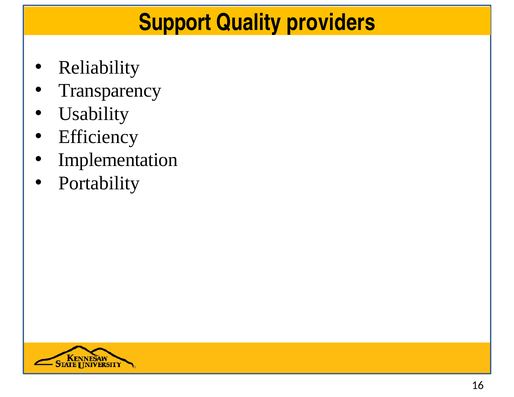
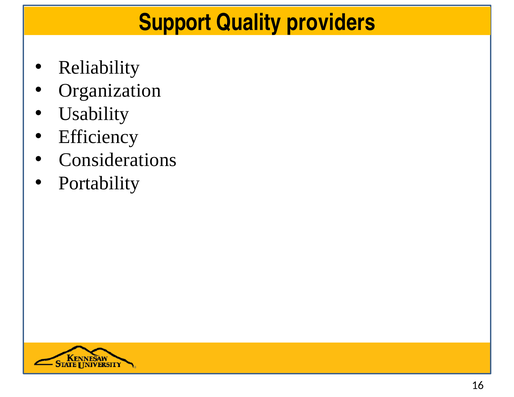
Transparency: Transparency -> Organization
Implementation: Implementation -> Considerations
